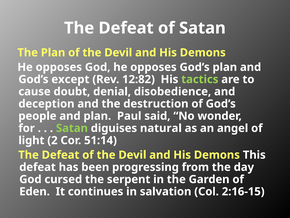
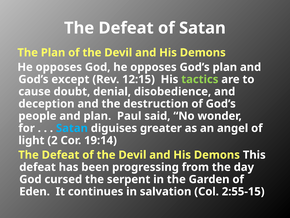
12:82: 12:82 -> 12:15
Satan at (72, 128) colour: light green -> light blue
natural: natural -> greater
51:14: 51:14 -> 19:14
2:16-15: 2:16-15 -> 2:55-15
